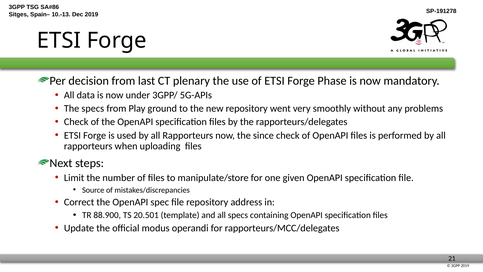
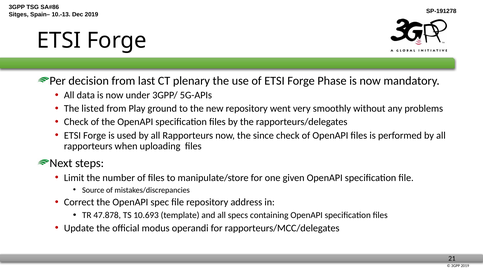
The specs: specs -> listed
88.900: 88.900 -> 47.878
20.501: 20.501 -> 10.693
